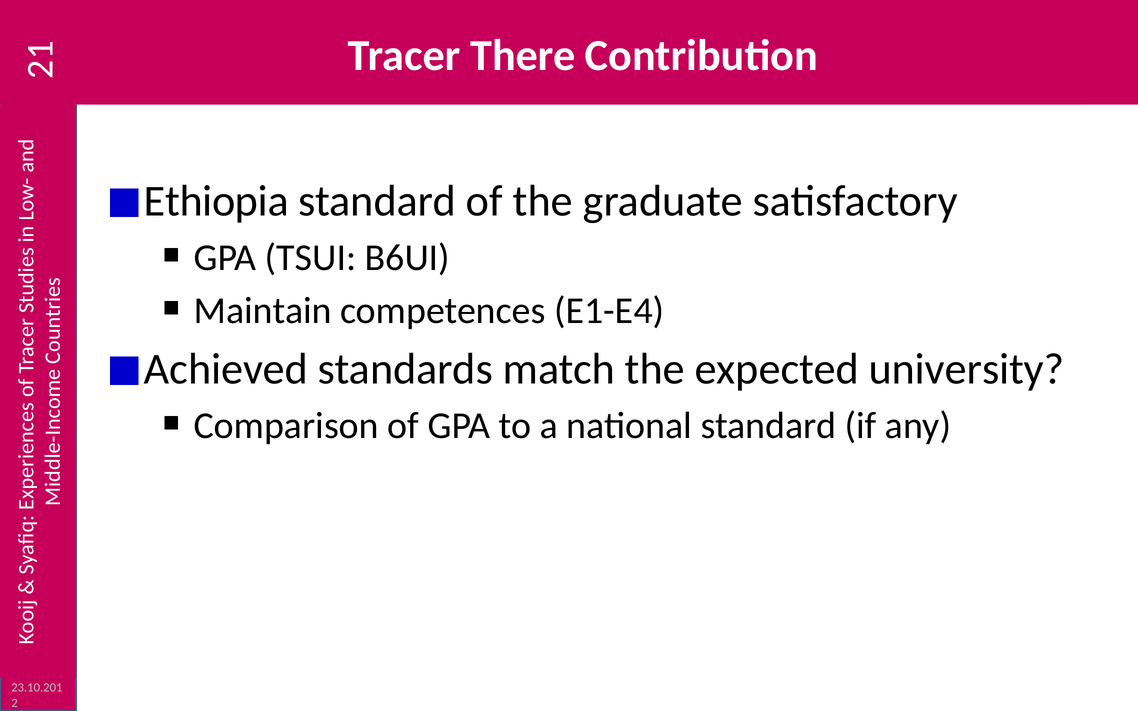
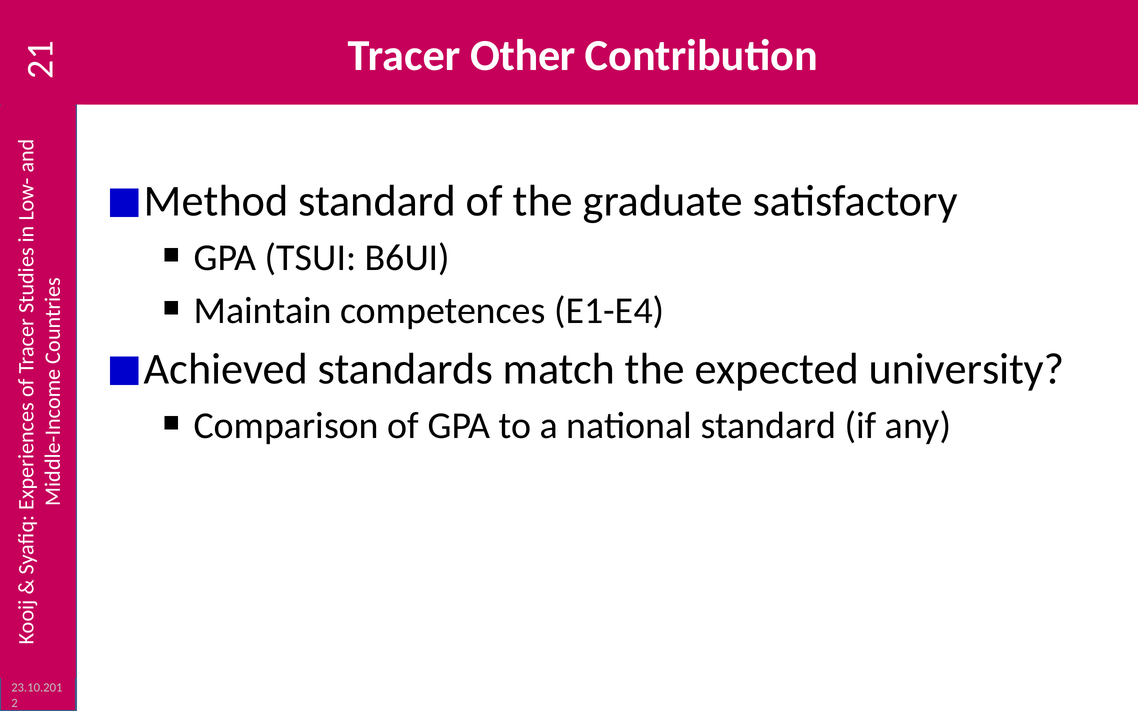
There: There -> Other
Ethiopia: Ethiopia -> Method
